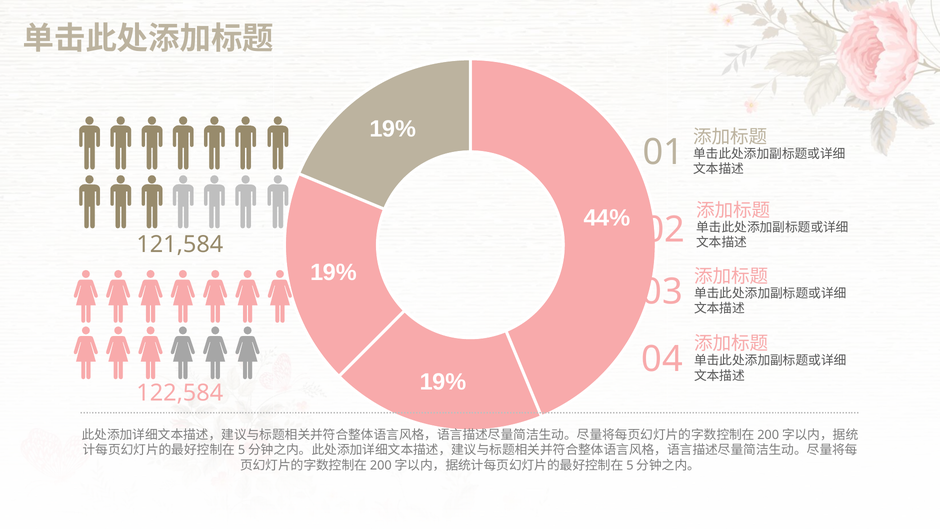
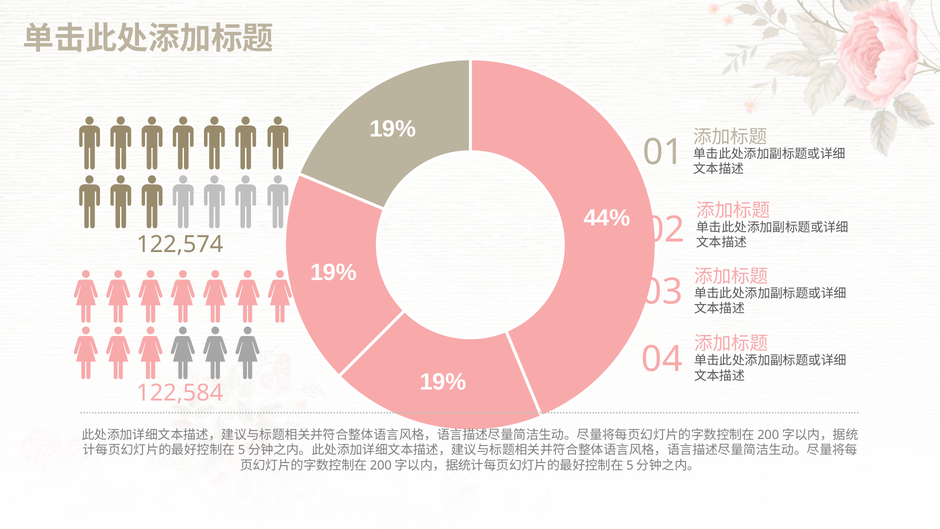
121,584: 121,584 -> 122,574
